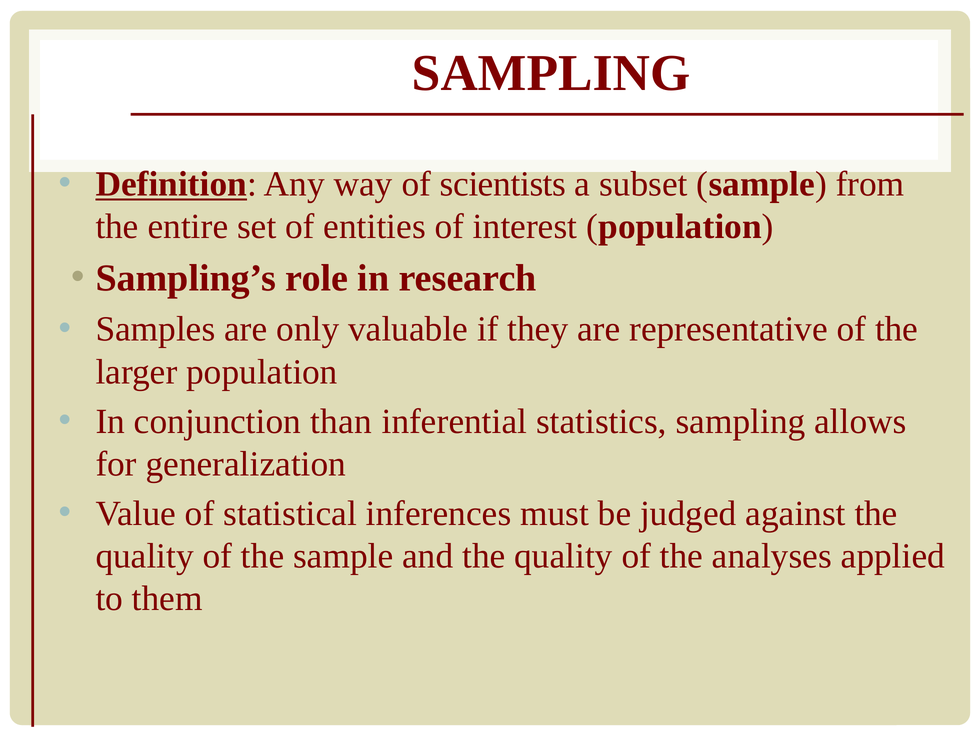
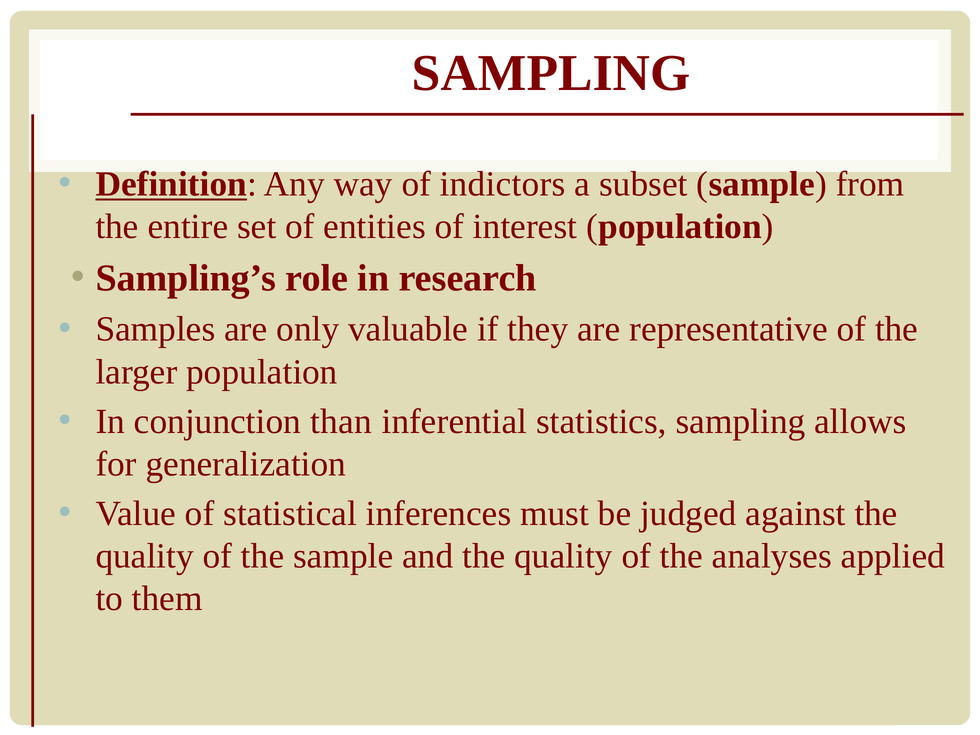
scientists: scientists -> indictors
